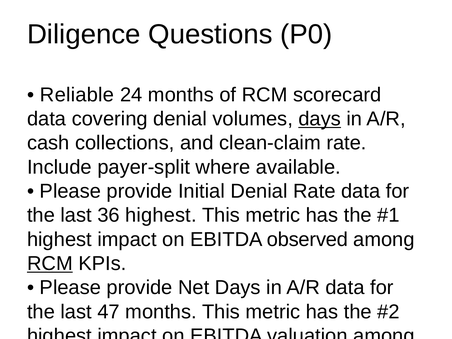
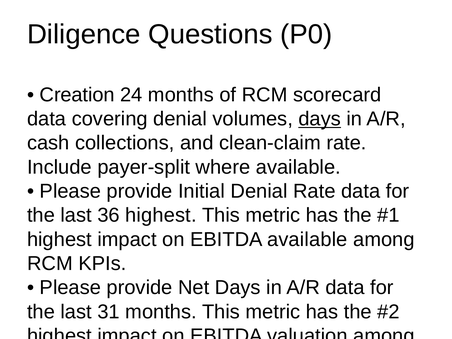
Reliable: Reliable -> Creation
EBITDA observed: observed -> available
RCM at (50, 264) underline: present -> none
47: 47 -> 31
